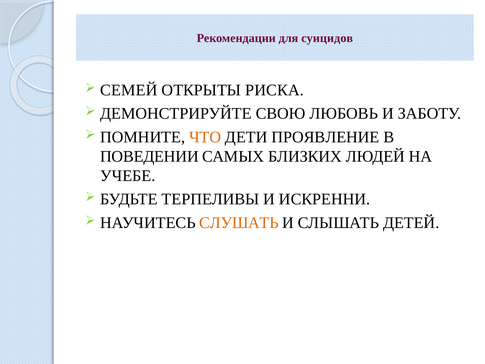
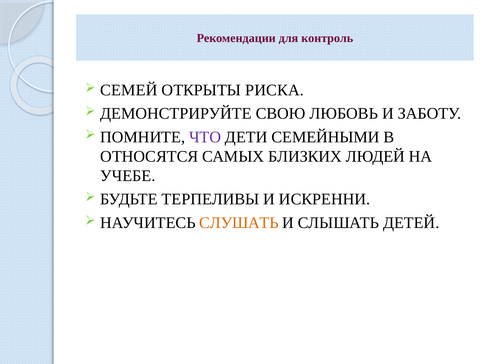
суицидов: суицидов -> контроль
ЧТО colour: orange -> purple
ПРОЯВЛЕНИЕ: ПРОЯВЛЕНИЕ -> СЕМЕЙНЫМИ
ПОВЕДЕНИИ: ПОВЕДЕНИИ -> ОТНОСЯТСЯ
